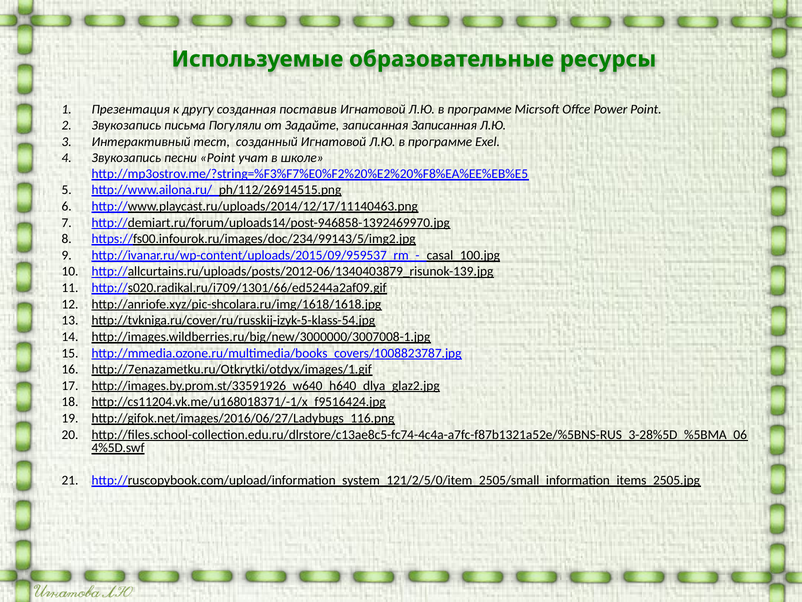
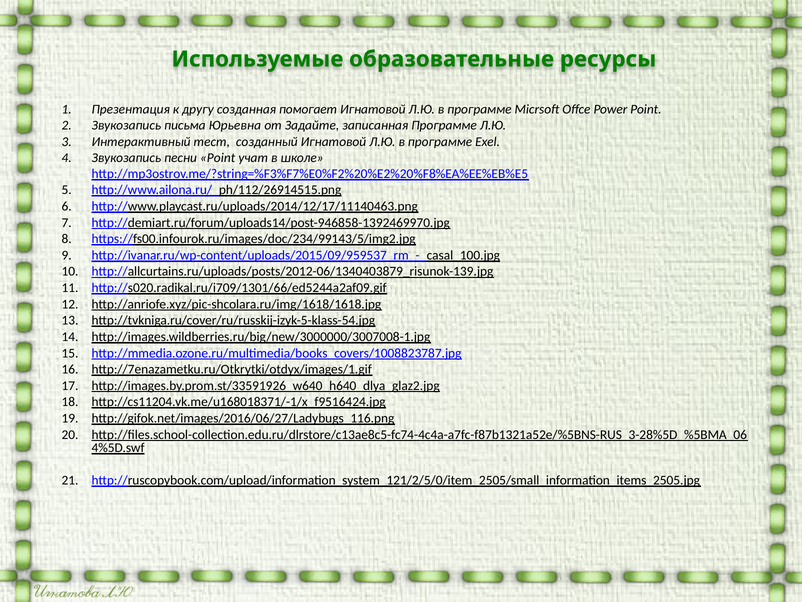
поставив: поставив -> помогает
Погуляли: Погуляли -> Юрьевна
записанная Записанная: Записанная -> Программе
